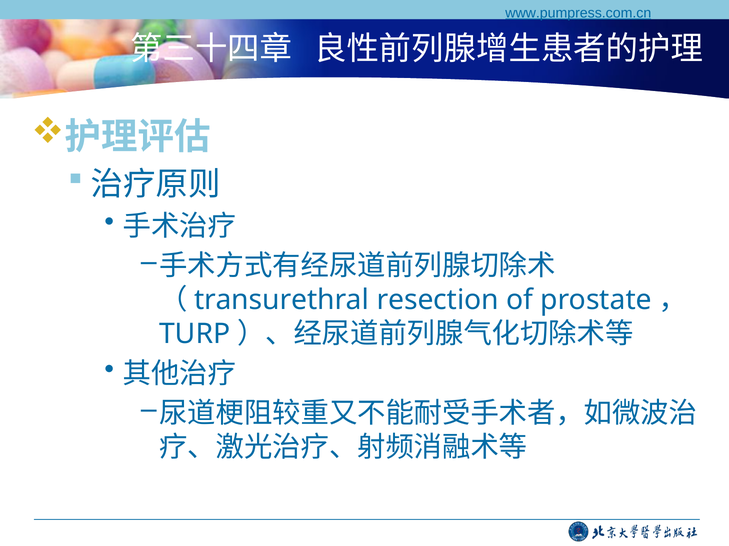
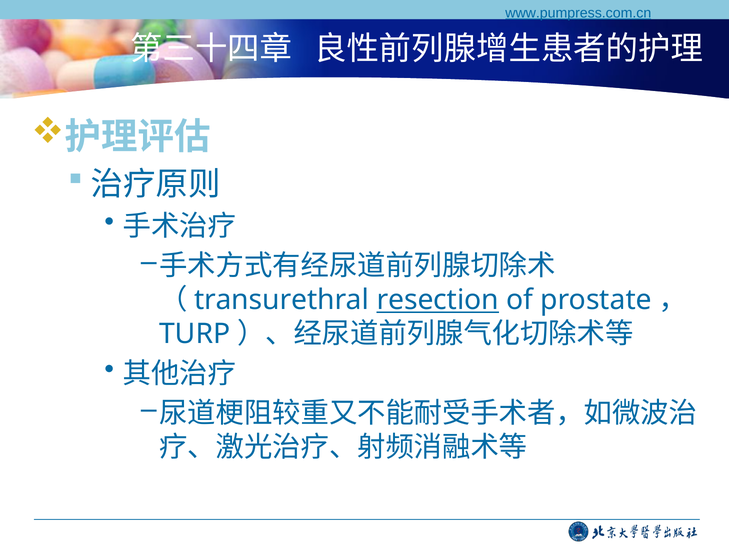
resection underline: none -> present
